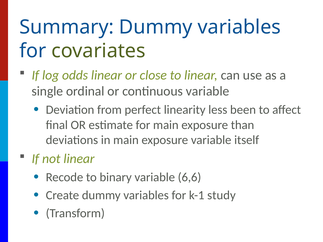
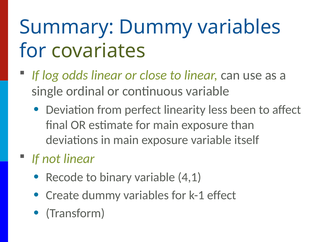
6,6: 6,6 -> 4,1
study: study -> effect
